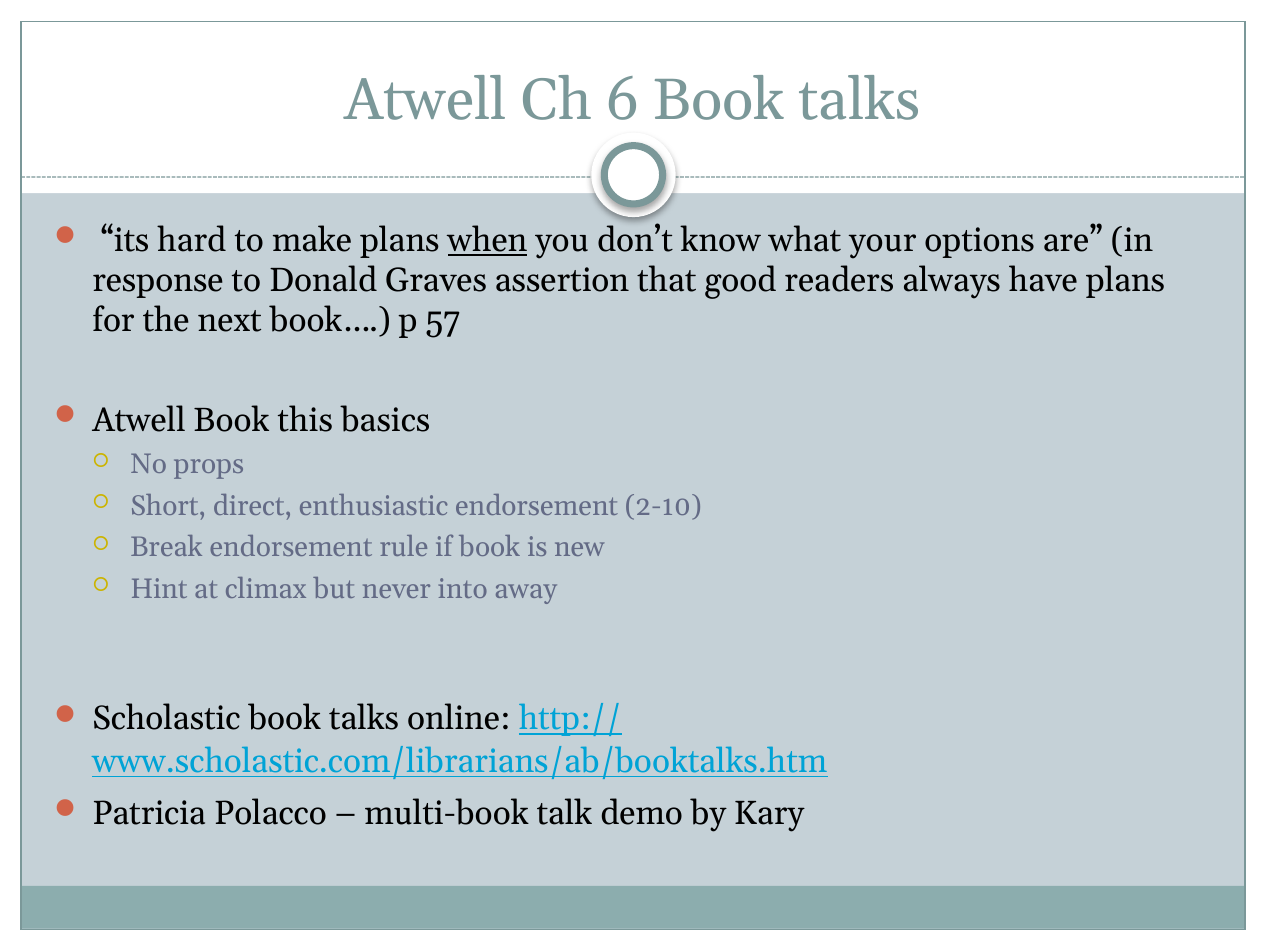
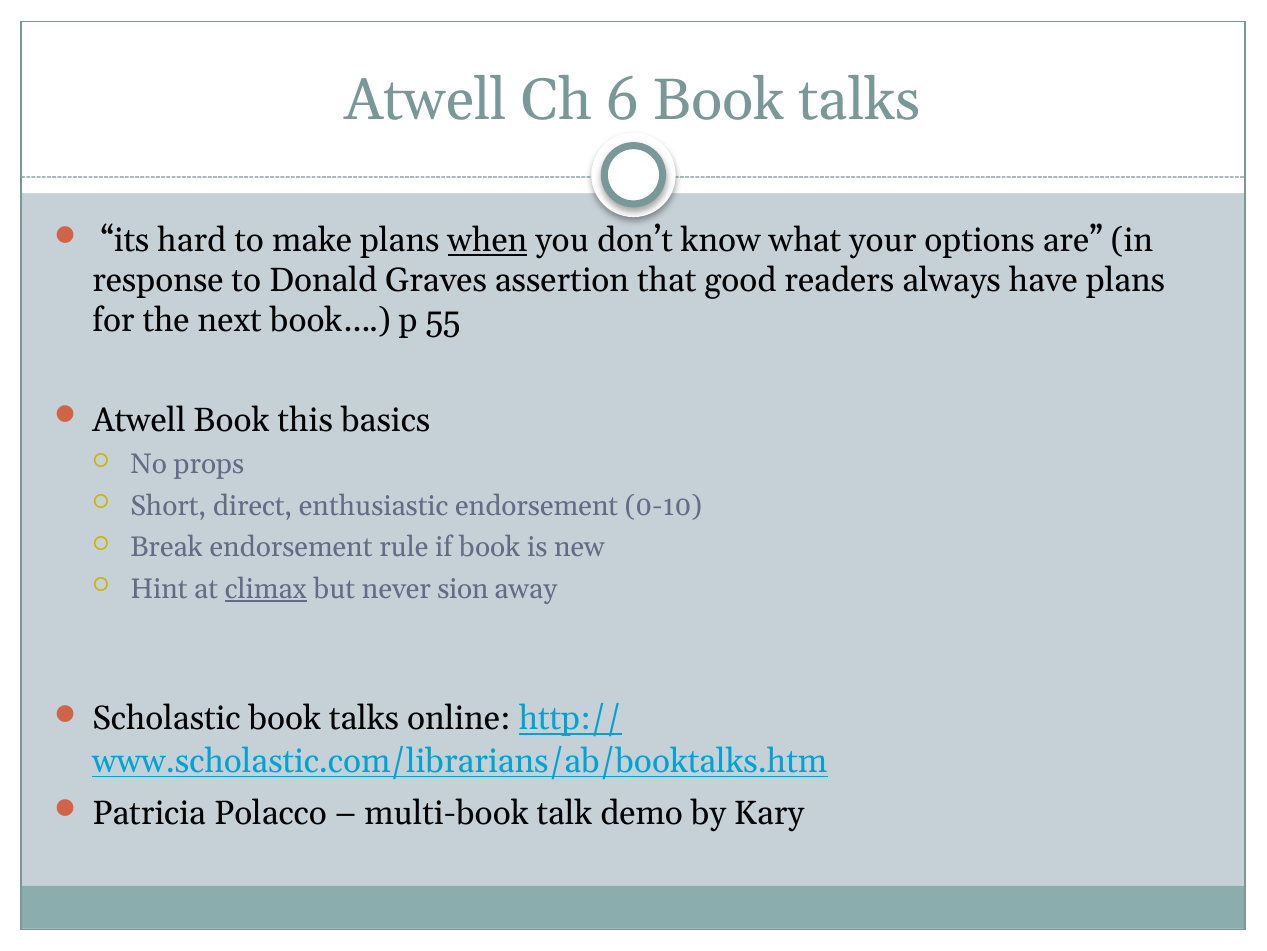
57: 57 -> 55
2-10: 2-10 -> 0-10
climax underline: none -> present
into: into -> sion
